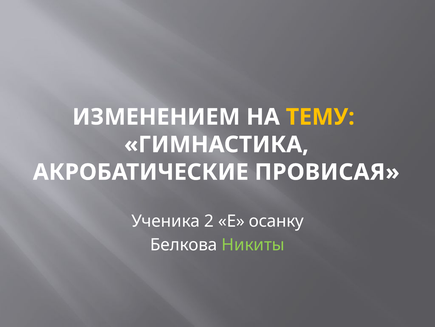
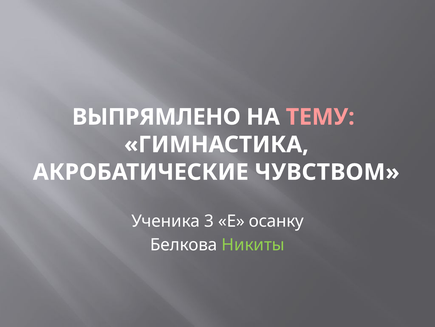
ИЗМЕНЕНИЕМ: ИЗМЕНЕНИЕМ -> ВЫПРЯМЛЕНО
ТЕМУ colour: yellow -> pink
ПРОВИСАЯ: ПРОВИСАЯ -> ЧУВСТВОМ
2: 2 -> 3
